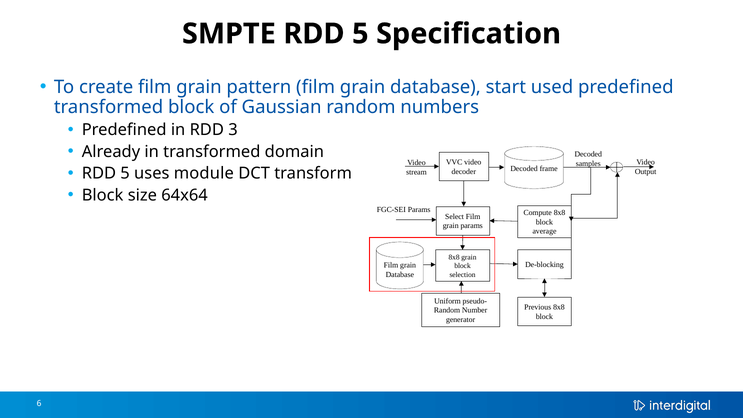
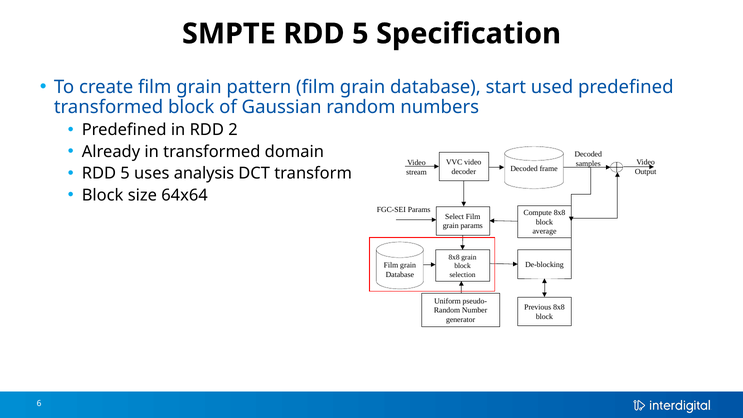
3: 3 -> 2
module: module -> analysis
